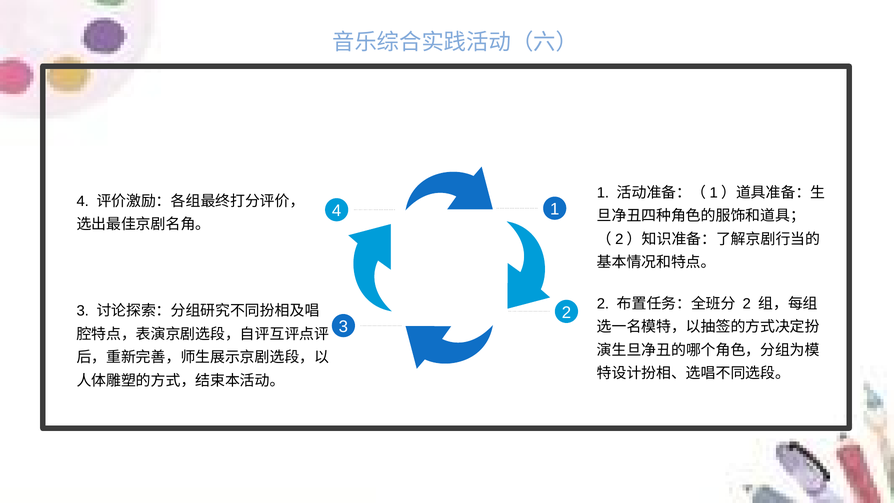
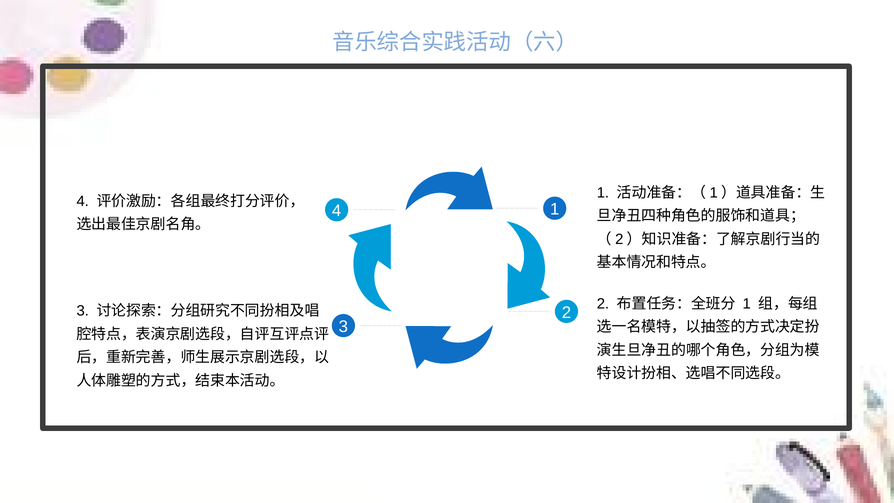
2 at (747, 304): 2 -> 1
